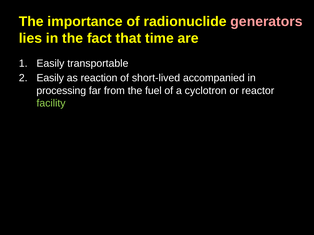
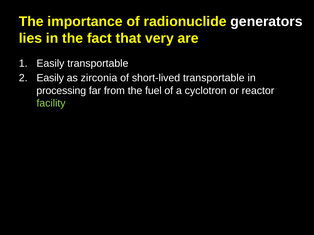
generators colour: pink -> white
time: time -> very
reaction: reaction -> zirconia
short-lived accompanied: accompanied -> transportable
